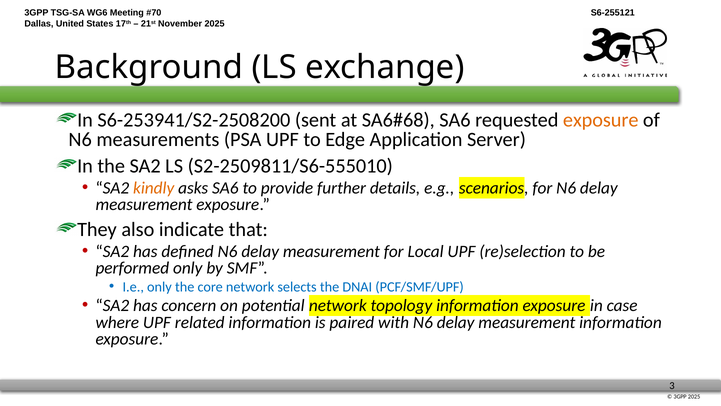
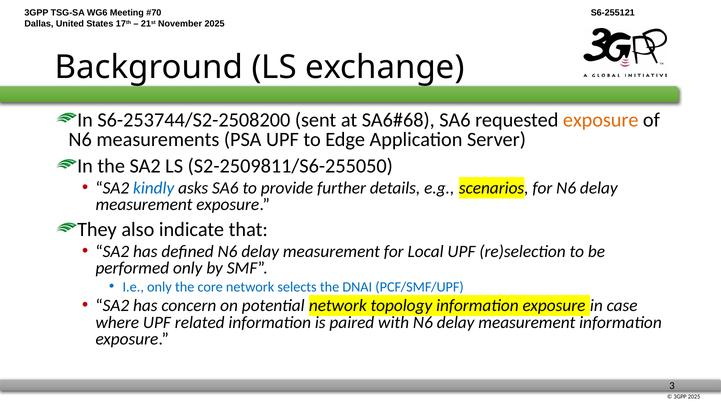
S6-253941/S2-2508200: S6-253941/S2-2508200 -> S6-253744/S2-2508200
S2-2509811/S6-555010: S2-2509811/S6-555010 -> S2-2509811/S6-255050
kindly colour: orange -> blue
